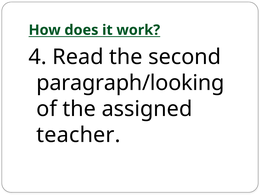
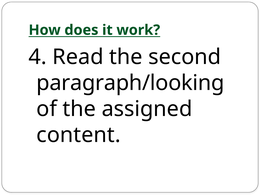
teacher: teacher -> content
